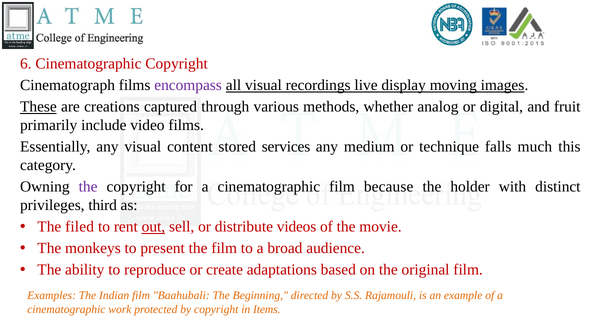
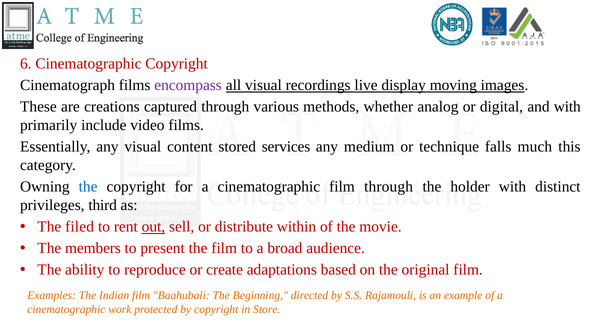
These underline: present -> none
and fruit: fruit -> with
the at (88, 187) colour: purple -> blue
film because: because -> through
videos: videos -> within
monkeys: monkeys -> members
Items: Items -> Store
